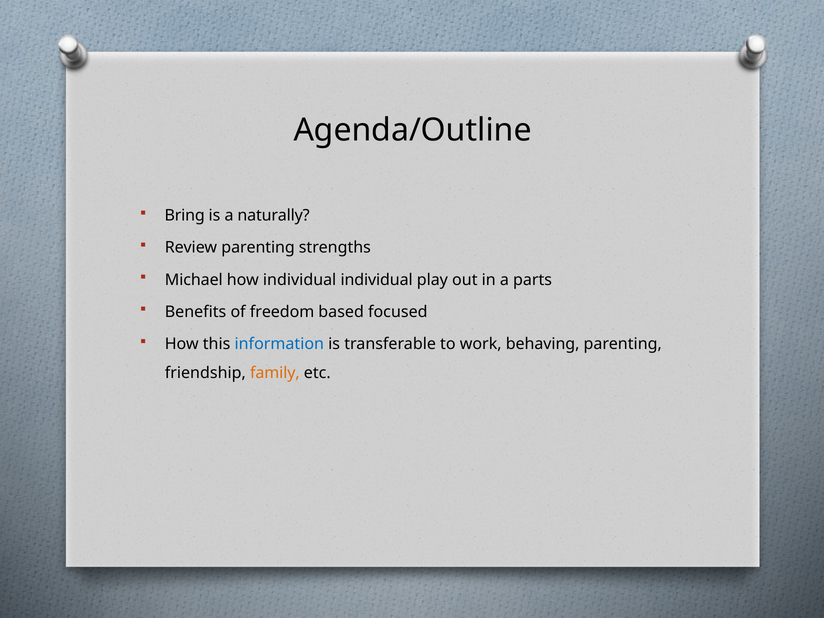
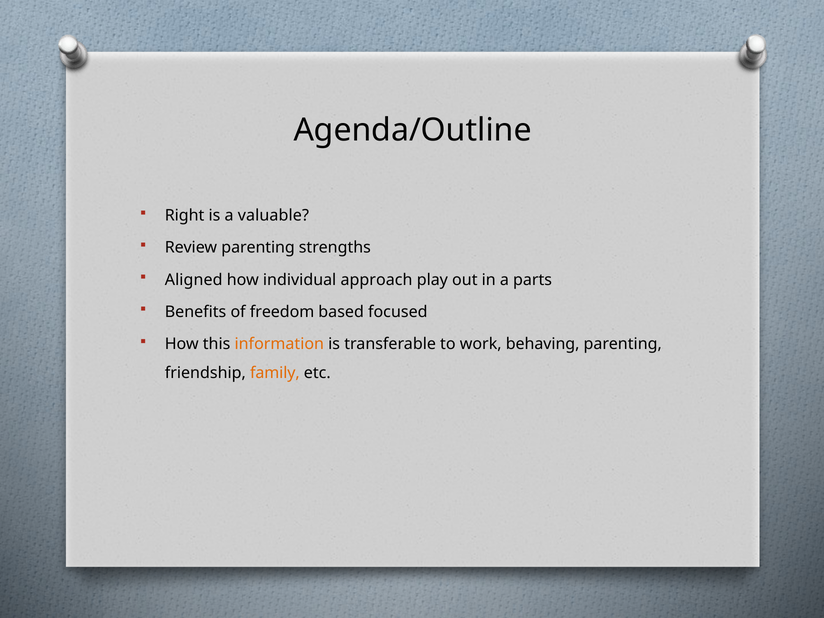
Bring: Bring -> Right
naturally: naturally -> valuable
Michael: Michael -> Aligned
individual individual: individual -> approach
information colour: blue -> orange
